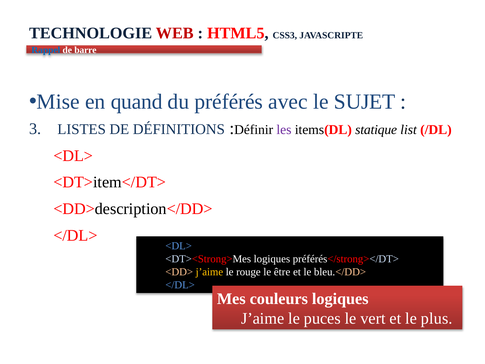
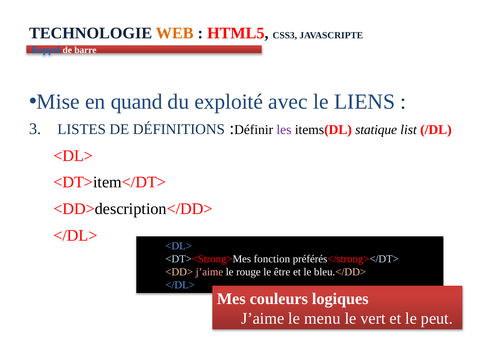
WEB colour: red -> orange
préférés: préférés -> exploité
SUJET: SUJET -> LIENS
<DT><Strong>Mes logiques: logiques -> fonction
j’aime at (209, 272) colour: yellow -> pink
puces: puces -> menu
plus: plus -> peut
